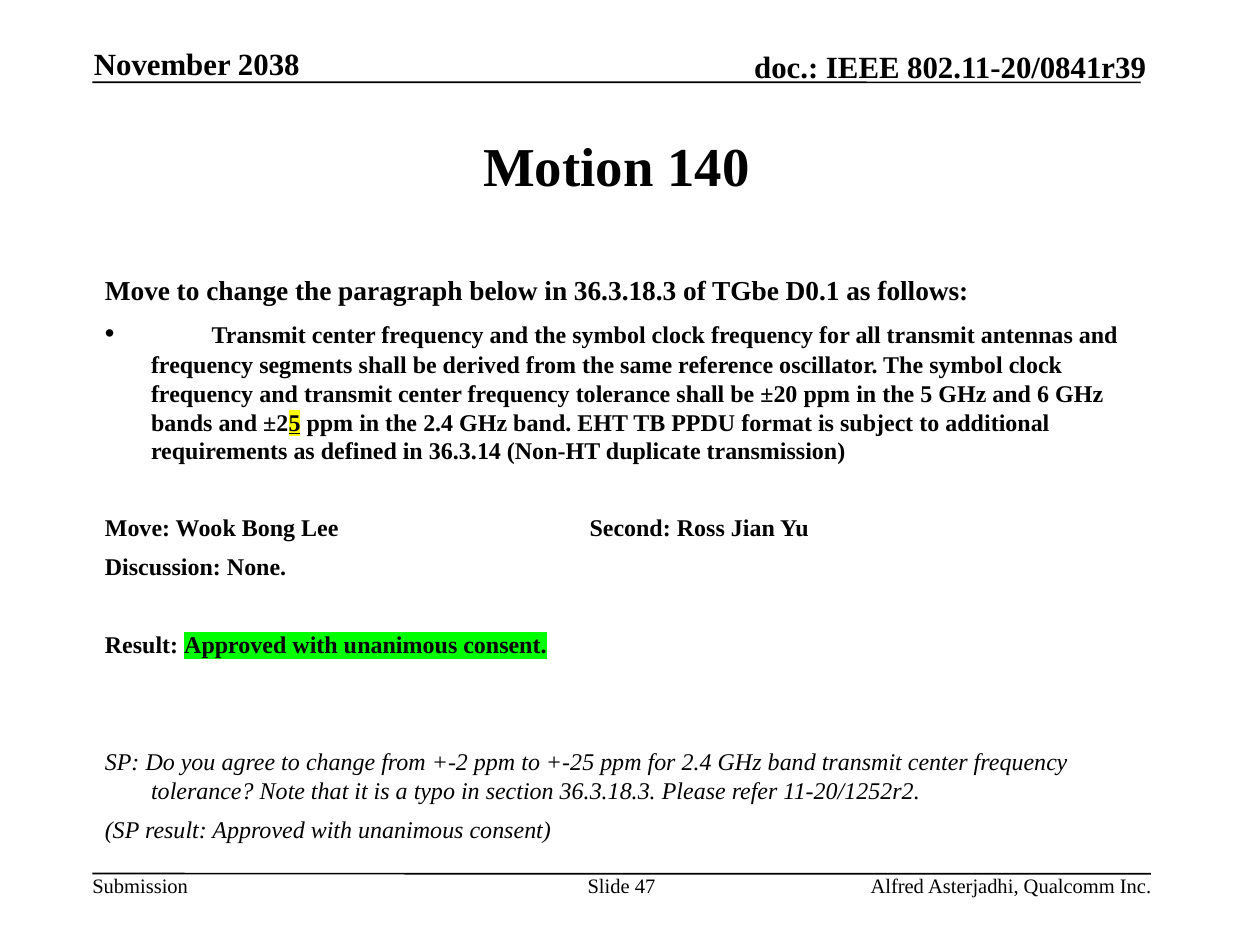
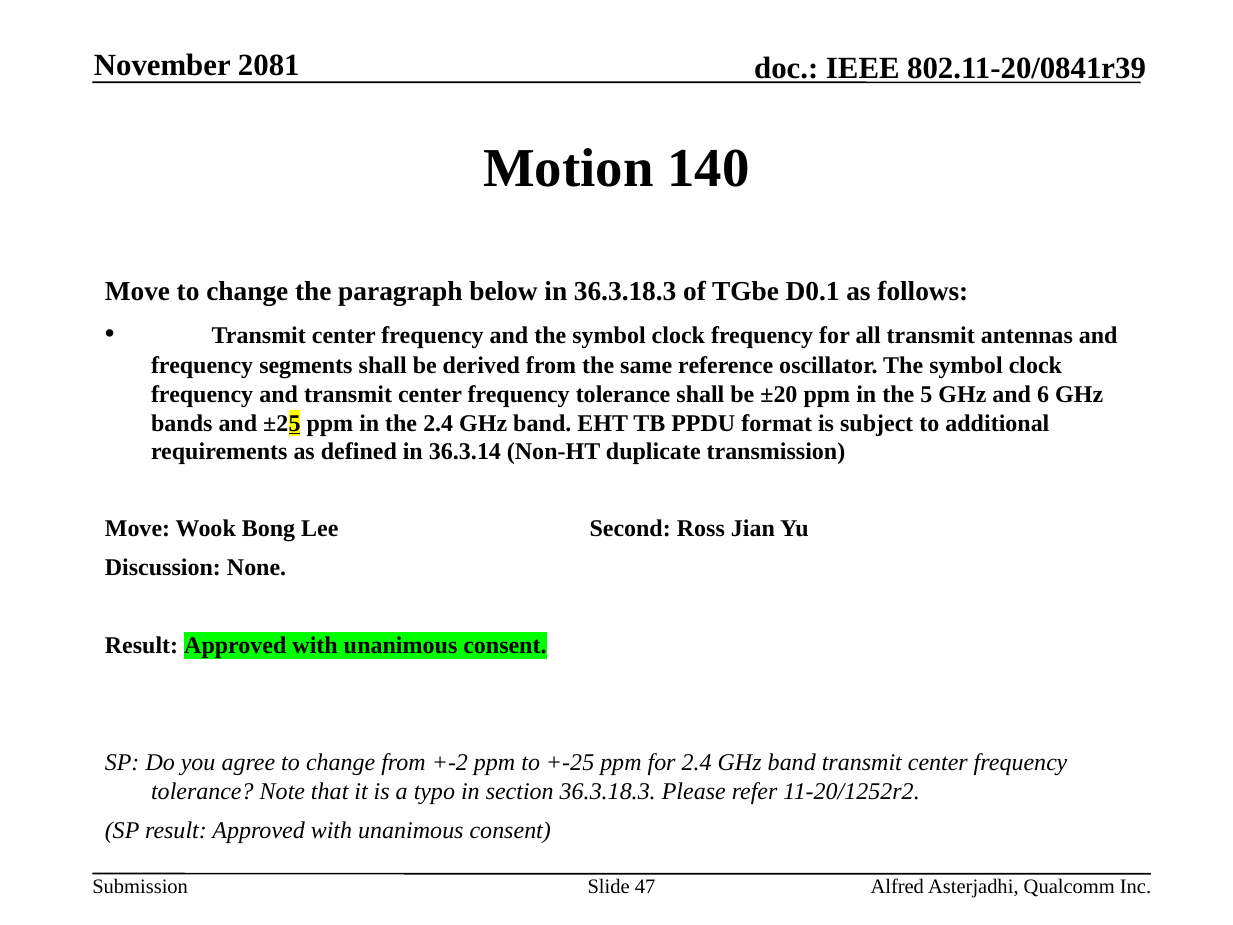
2038: 2038 -> 2081
